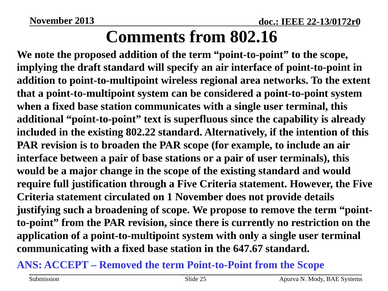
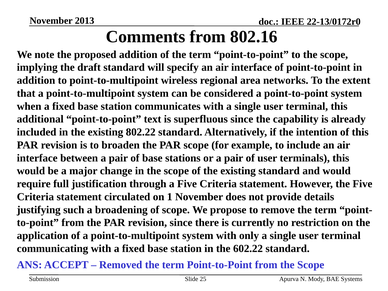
647.67: 647.67 -> 602.22
